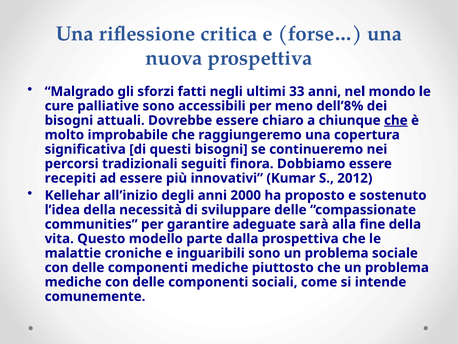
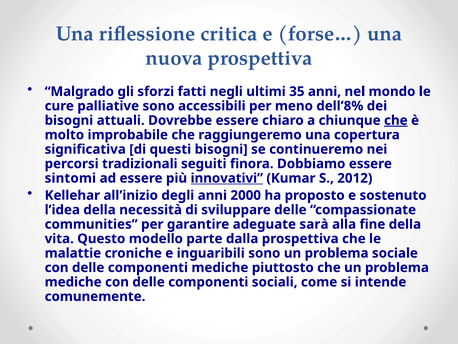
33: 33 -> 35
recepiti: recepiti -> sintomi
innovativi underline: none -> present
